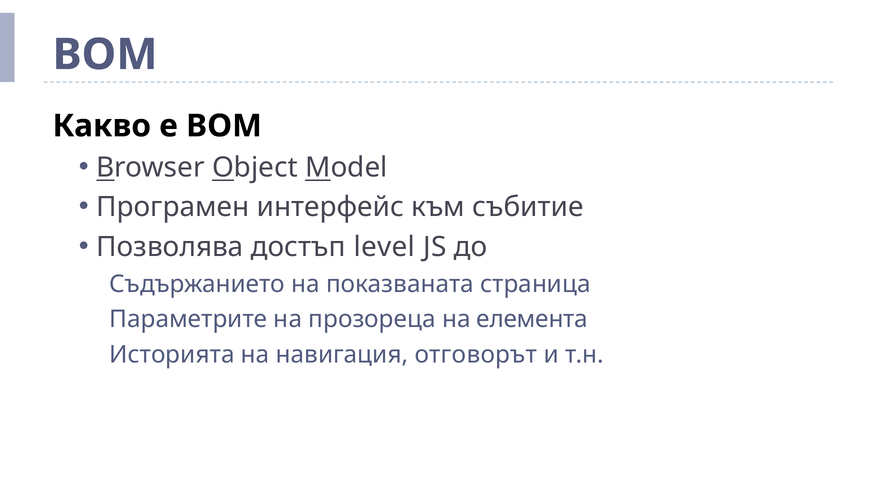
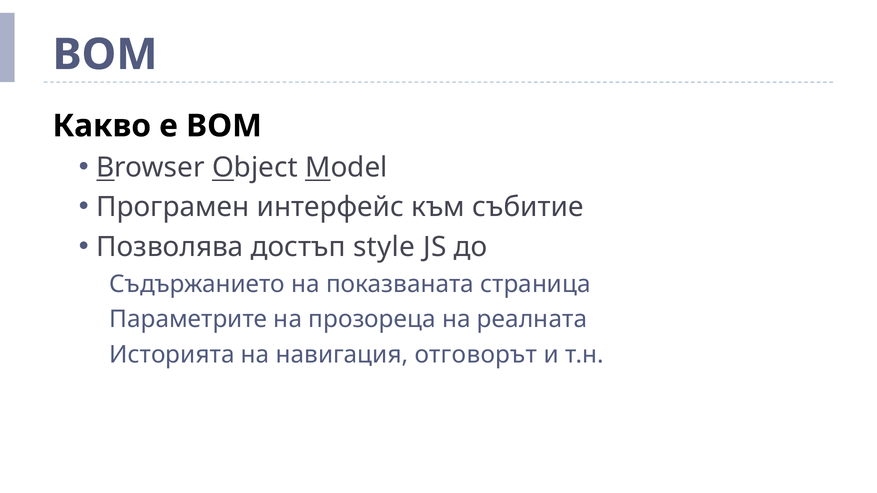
level: level -> style
елемента: елемента -> реалната
